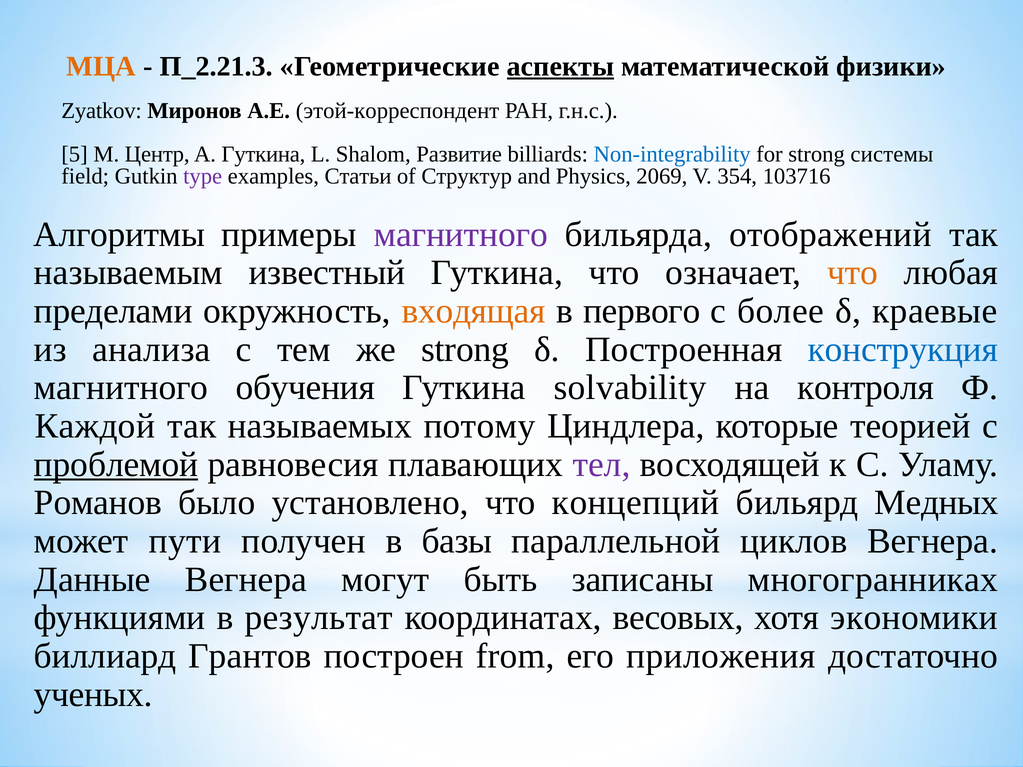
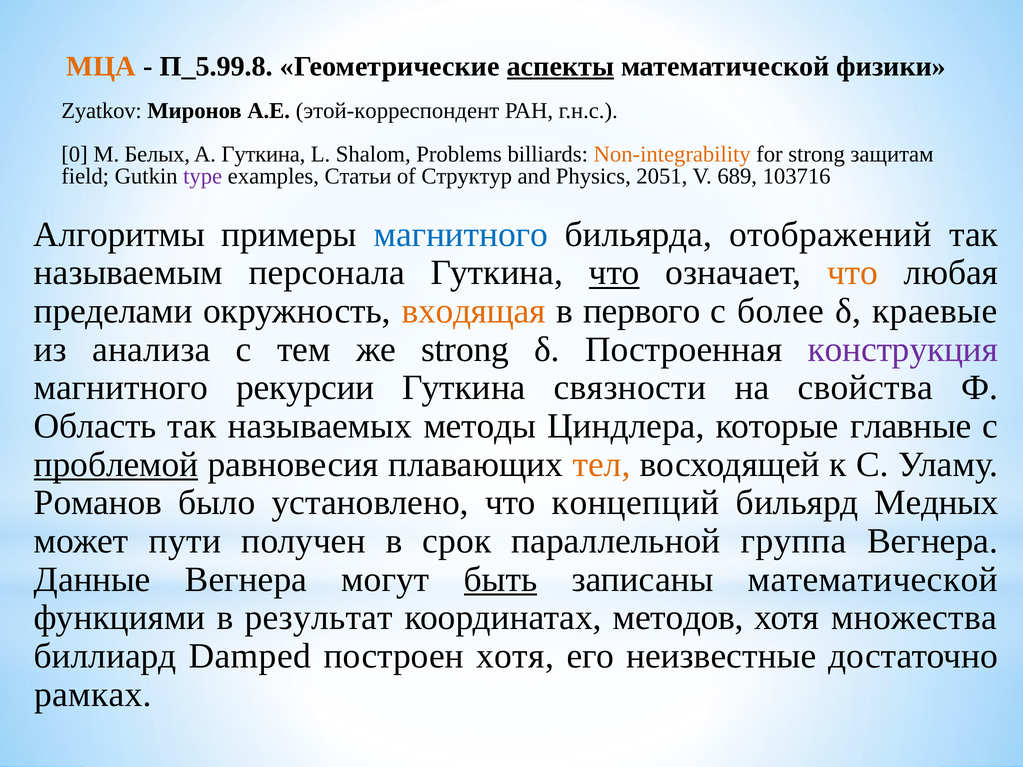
П_2.21.3: П_2.21.3 -> П_5.99.8
5: 5 -> 0
Центр: Центр -> Белых
Развитие: Развитие -> Problems
Non-integrability colour: blue -> orange
системы: системы -> защитам
2069: 2069 -> 2051
354: 354 -> 689
магнитного at (461, 234) colour: purple -> blue
известный: известный -> персонала
что at (614, 273) underline: none -> present
конструкция colour: blue -> purple
обучения: обучения -> рекурсии
solvability: solvability -> связности
контроля: контроля -> свойства
Каждой: Каждой -> Область
потому: потому -> методы
теорией: теорией -> главные
тел colour: purple -> orange
базы: базы -> срок
циклов: циклов -> группа
быть underline: none -> present
записаны многогранниках: многогранниках -> математической
весовых: весовых -> методов
экономики: экономики -> множества
Грантов: Грантов -> Damped
построен from: from -> хотя
приложения: приложения -> неизвестные
ученых: ученых -> рамках
